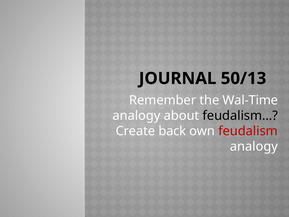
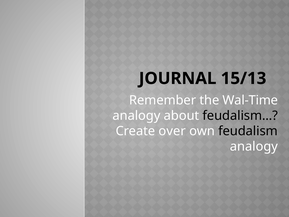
50/13: 50/13 -> 15/13
back: back -> over
feudalism colour: red -> black
